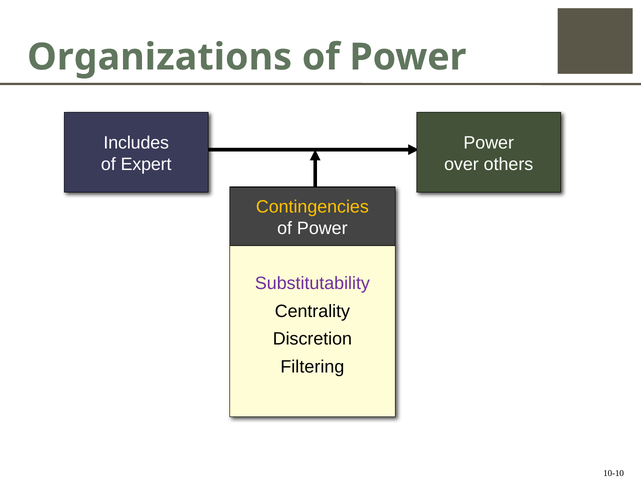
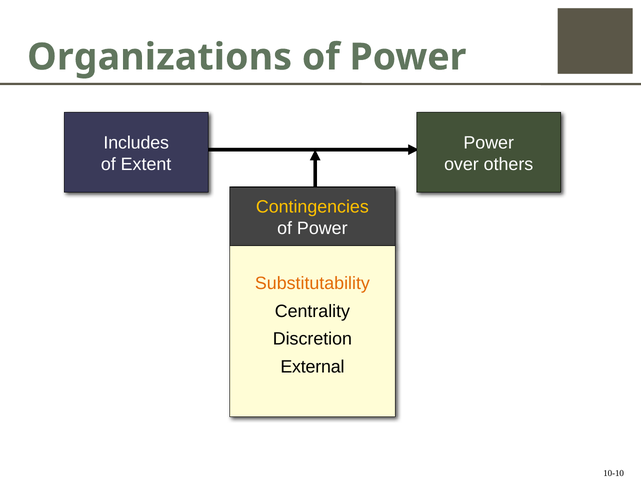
Expert: Expert -> Extent
Substitutability colour: purple -> orange
Filtering: Filtering -> External
